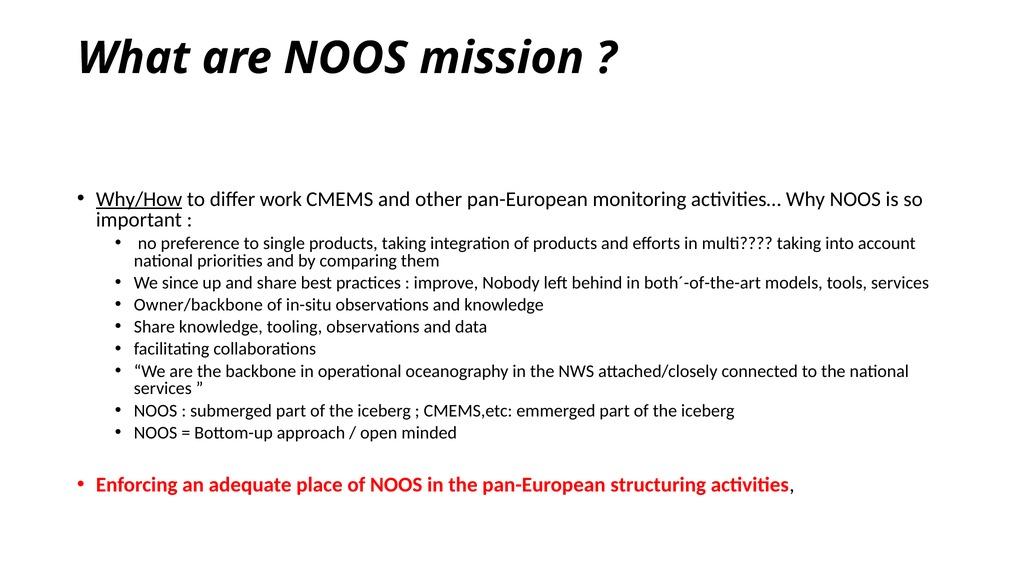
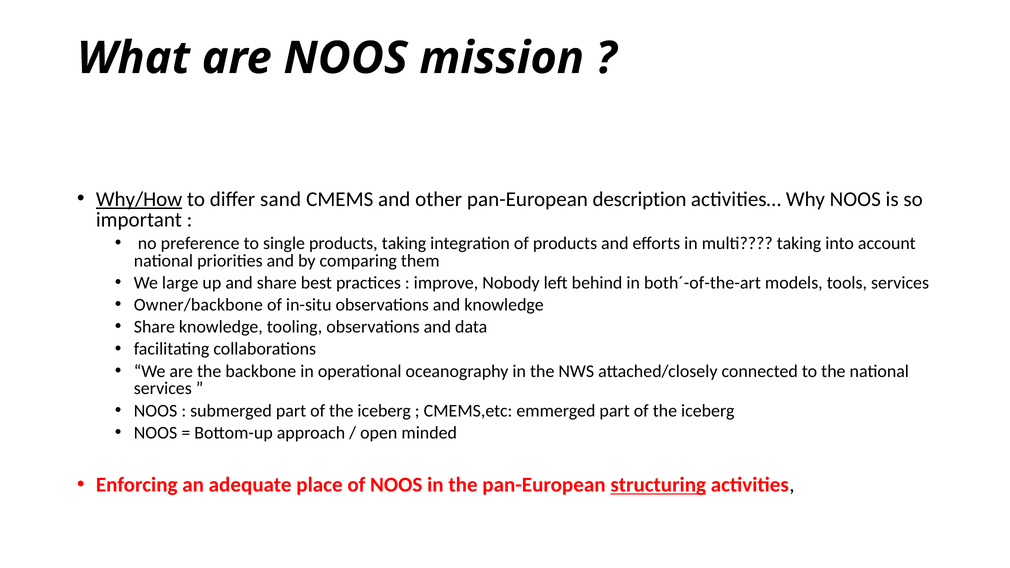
work: work -> sand
monitoring: monitoring -> description
since: since -> large
structuring underline: none -> present
